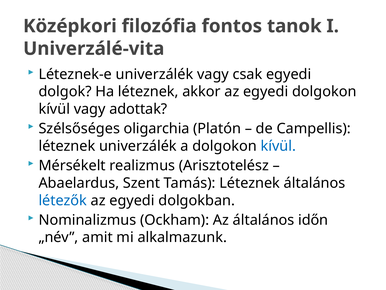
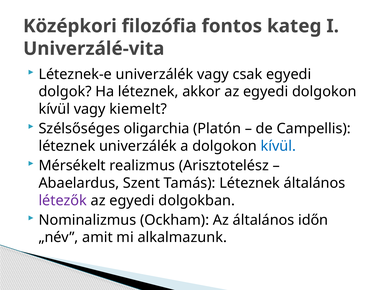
tanok: tanok -> kateg
adottak: adottak -> kiemelt
létezők colour: blue -> purple
